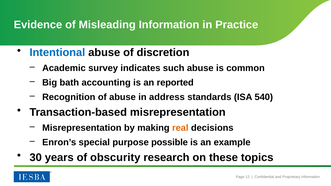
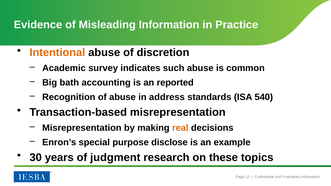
Intentional colour: blue -> orange
possible: possible -> disclose
obscurity: obscurity -> judgment
